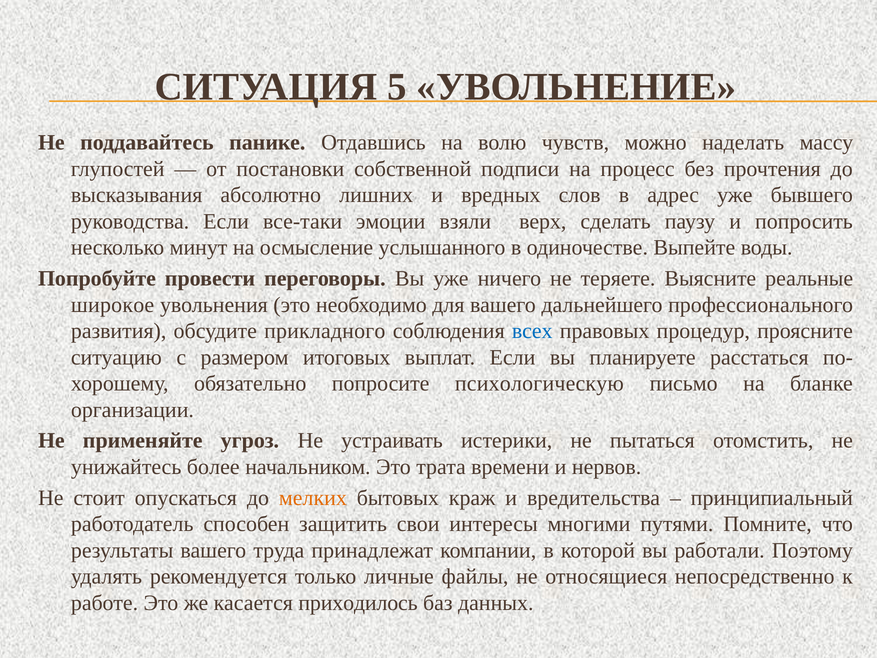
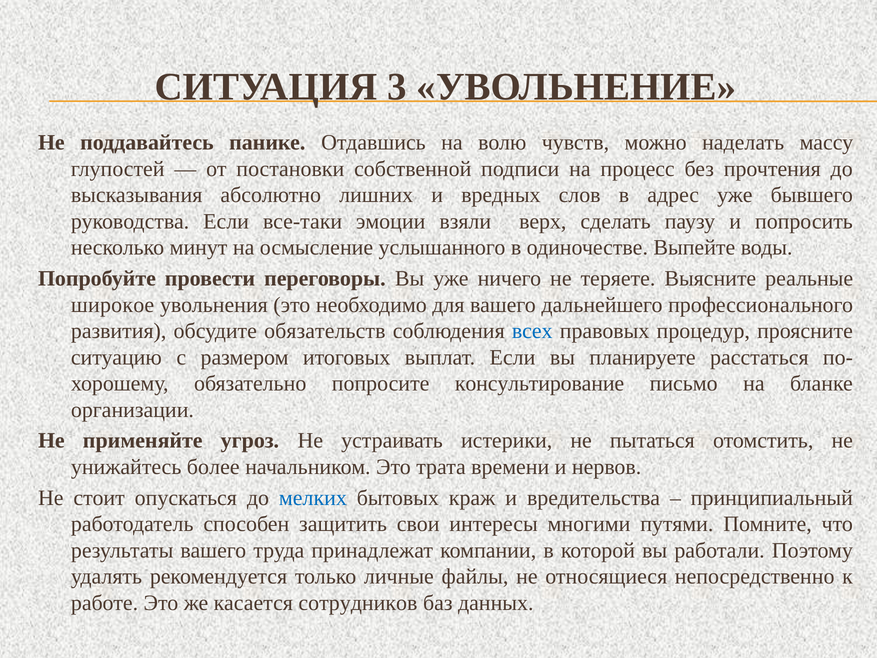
5: 5 -> 3
прикладного: прикладного -> обязательств
психологическую: психологическую -> консультирование
мелких colour: orange -> blue
приходилось: приходилось -> сотрудников
